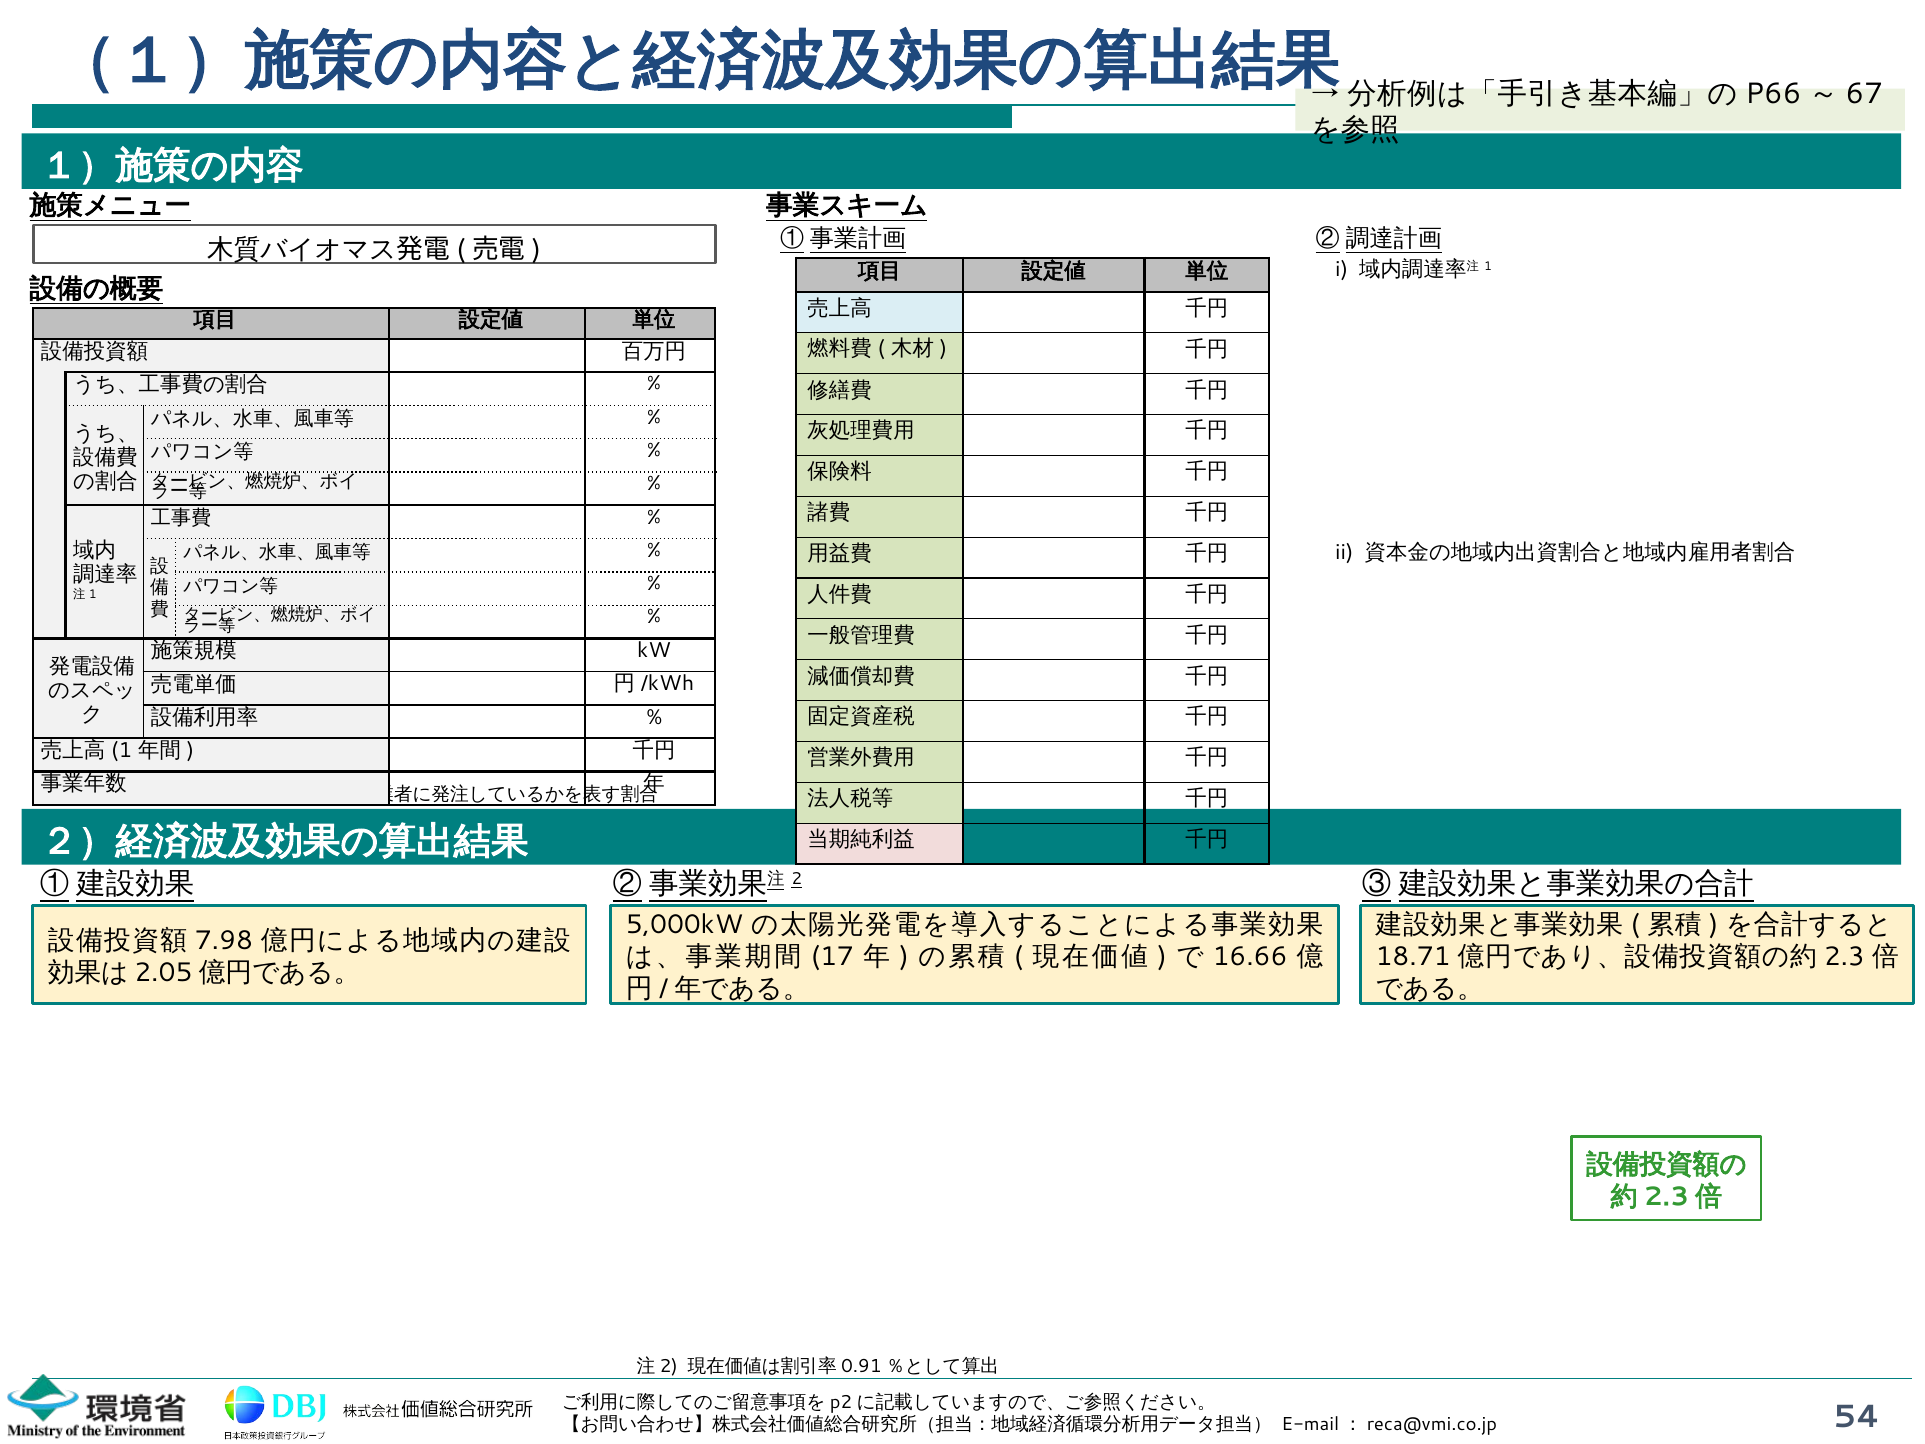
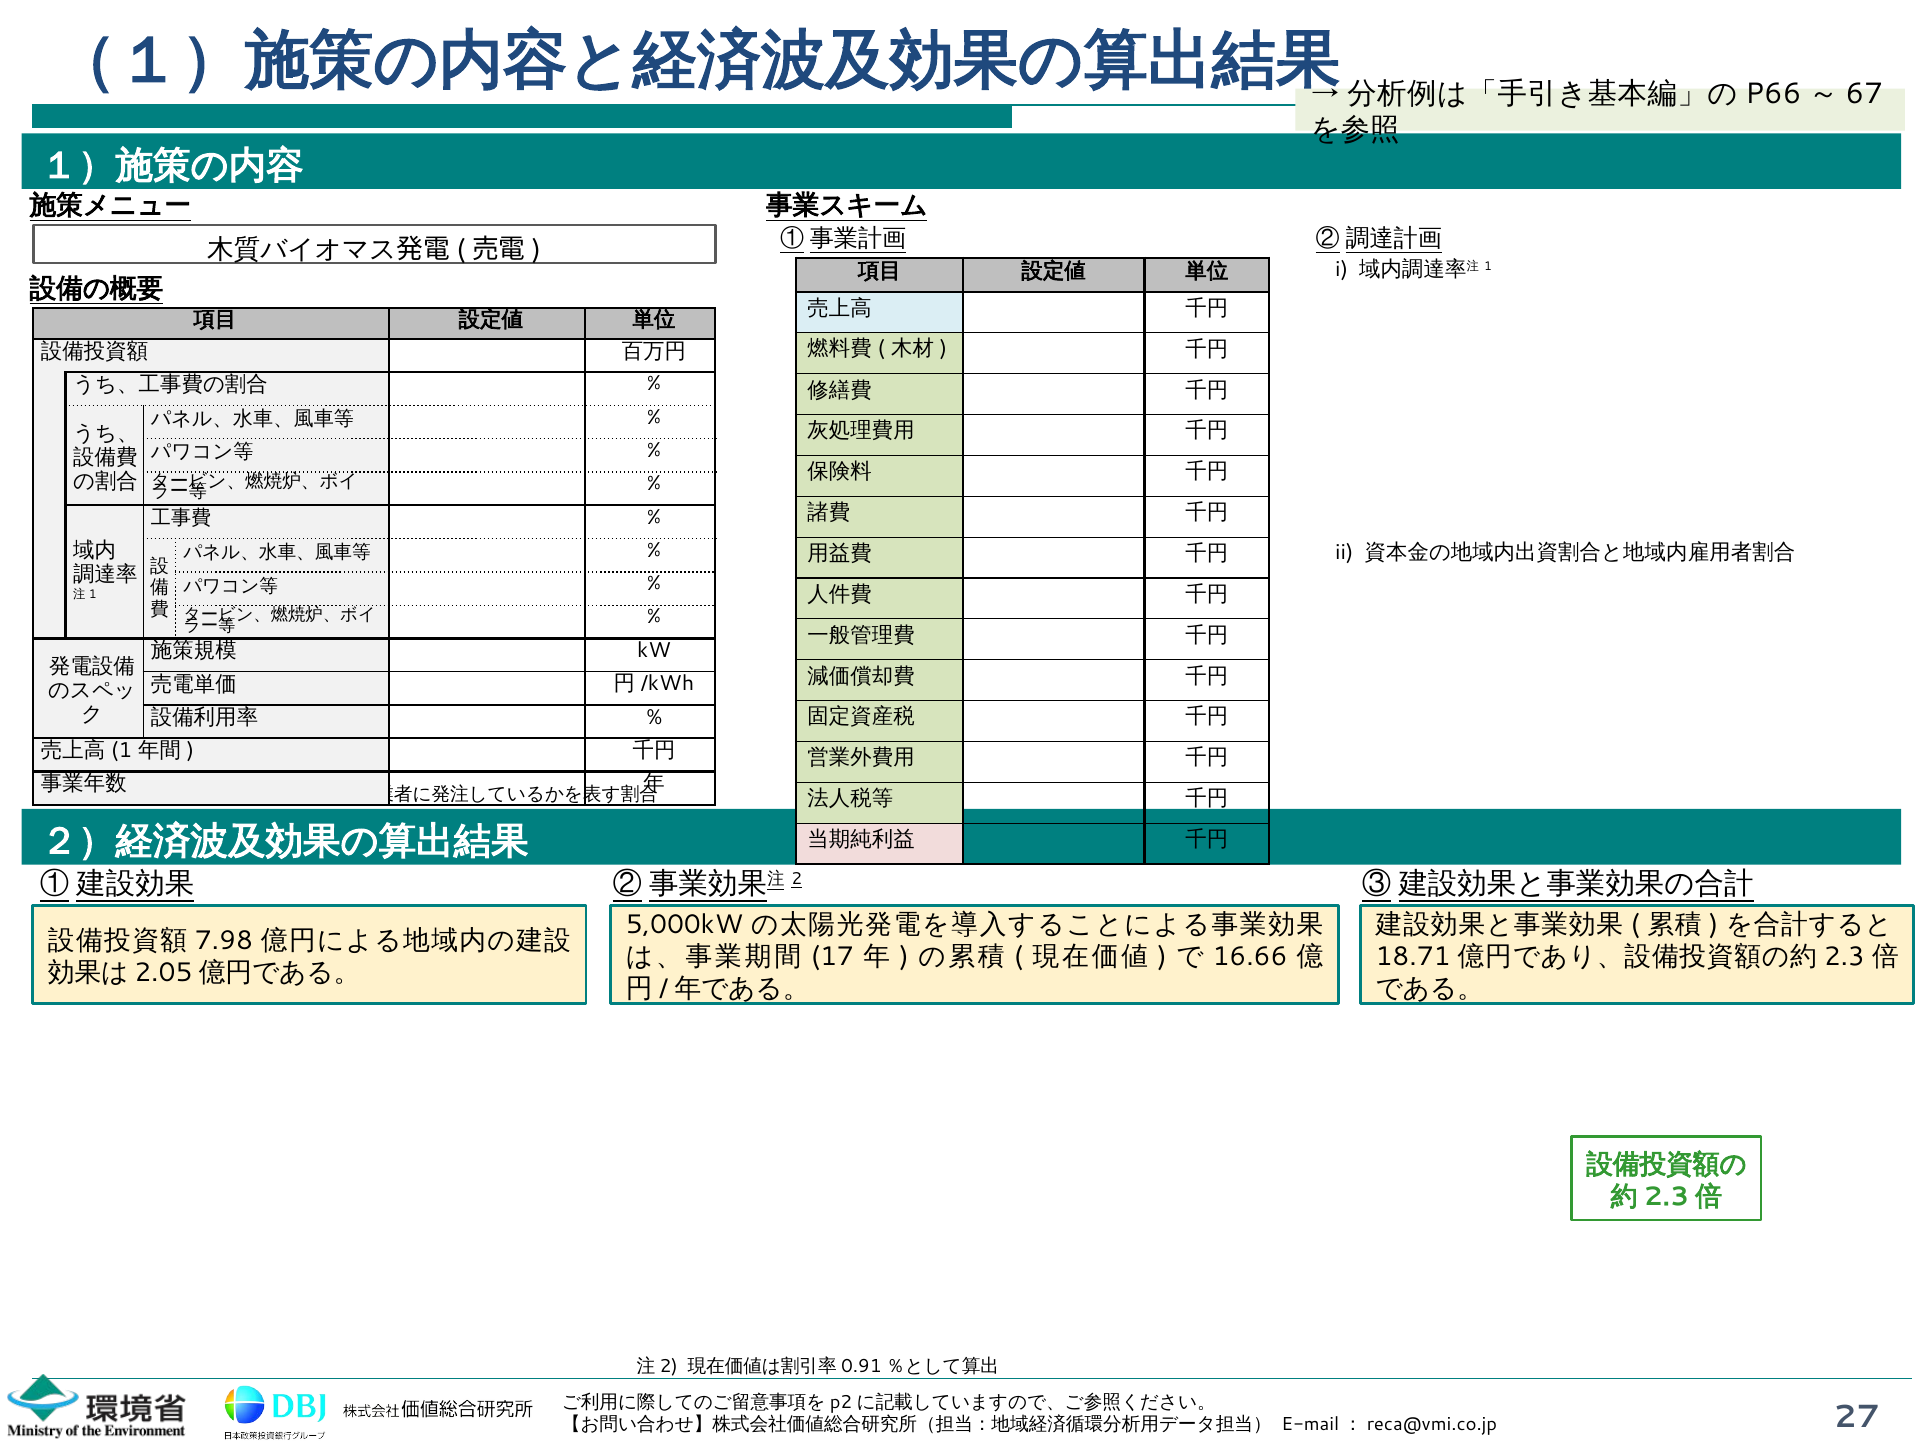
54: 54 -> 27
